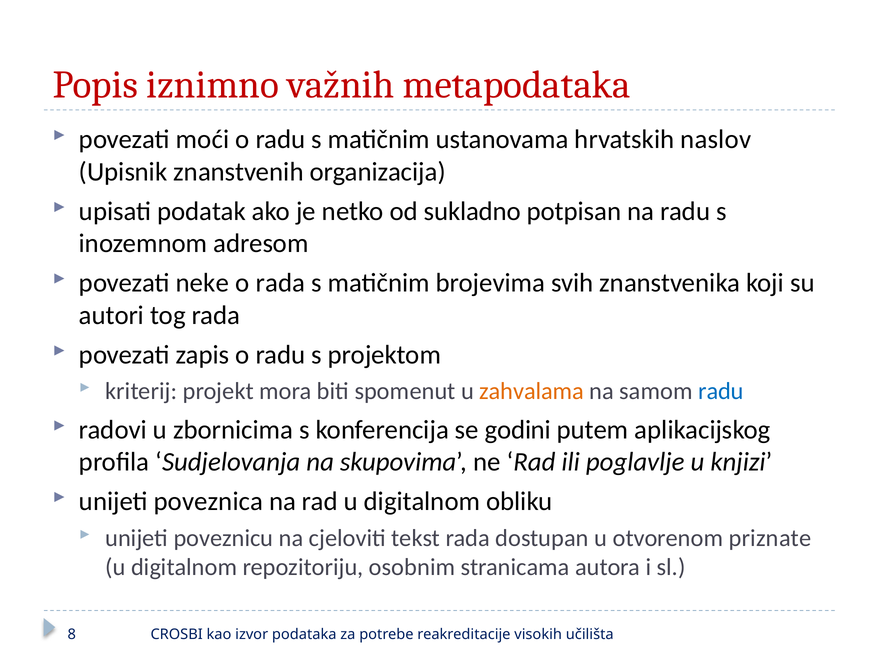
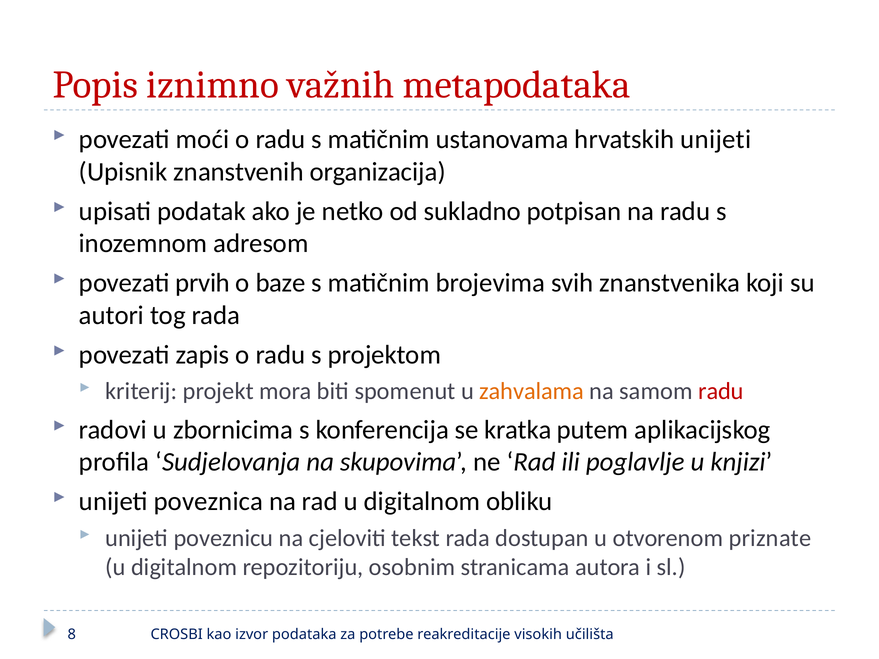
hrvatskih naslov: naslov -> unijeti
neke: neke -> prvih
o rada: rada -> baze
radu at (721, 392) colour: blue -> red
godini: godini -> kratka
